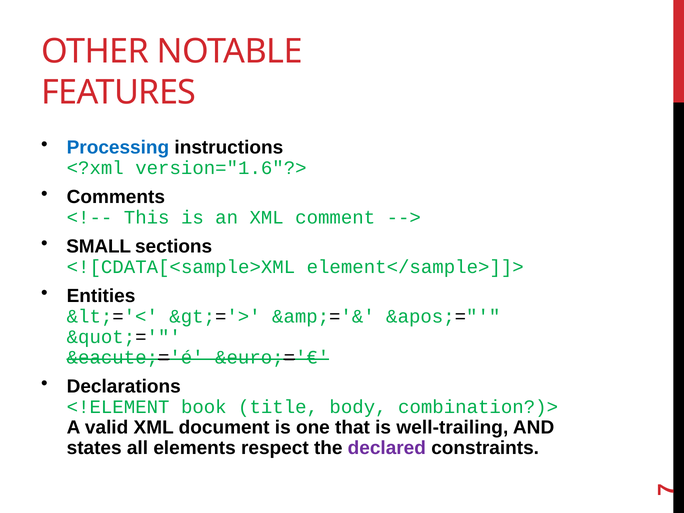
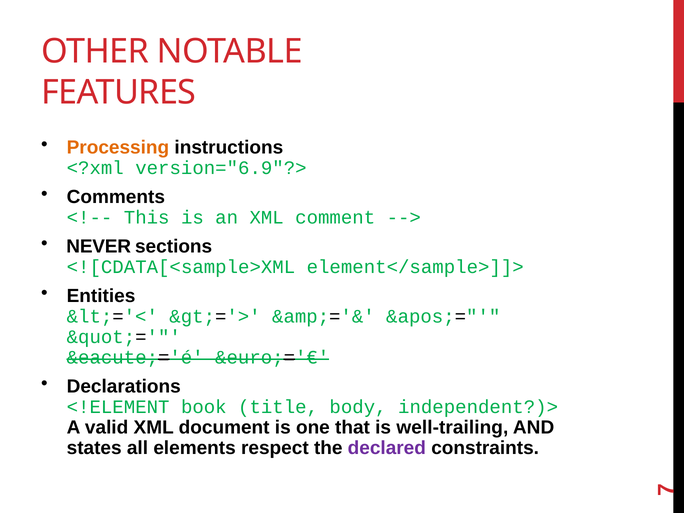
Processing colour: blue -> orange
version="1.6"?>: version="1.6"?> -> version="6.9"?>
SMALL: SMALL -> NEVER
combination?)>: combination?)> -> independent?)>
